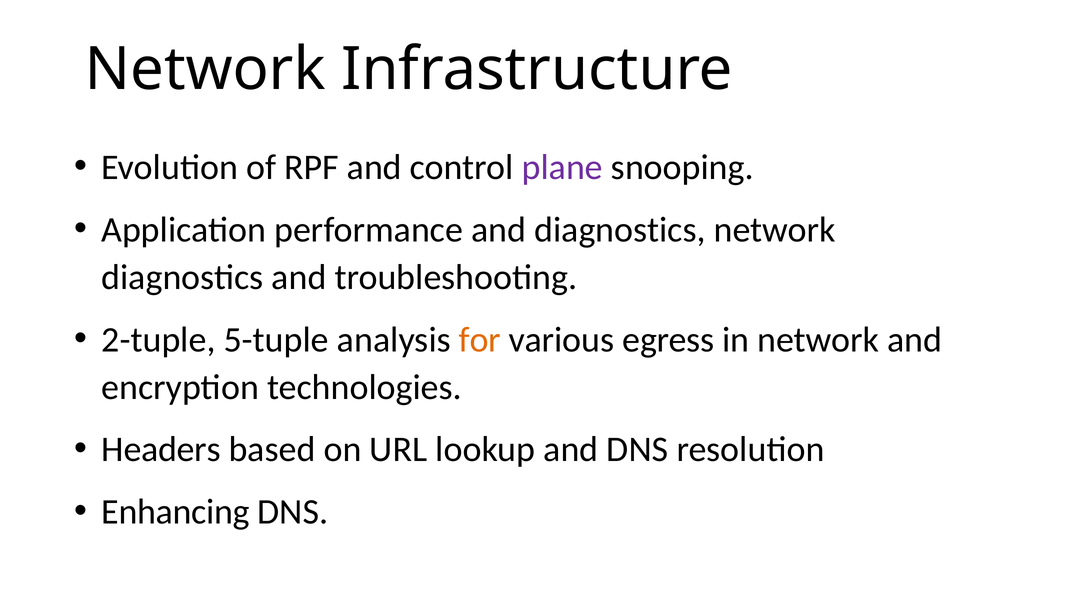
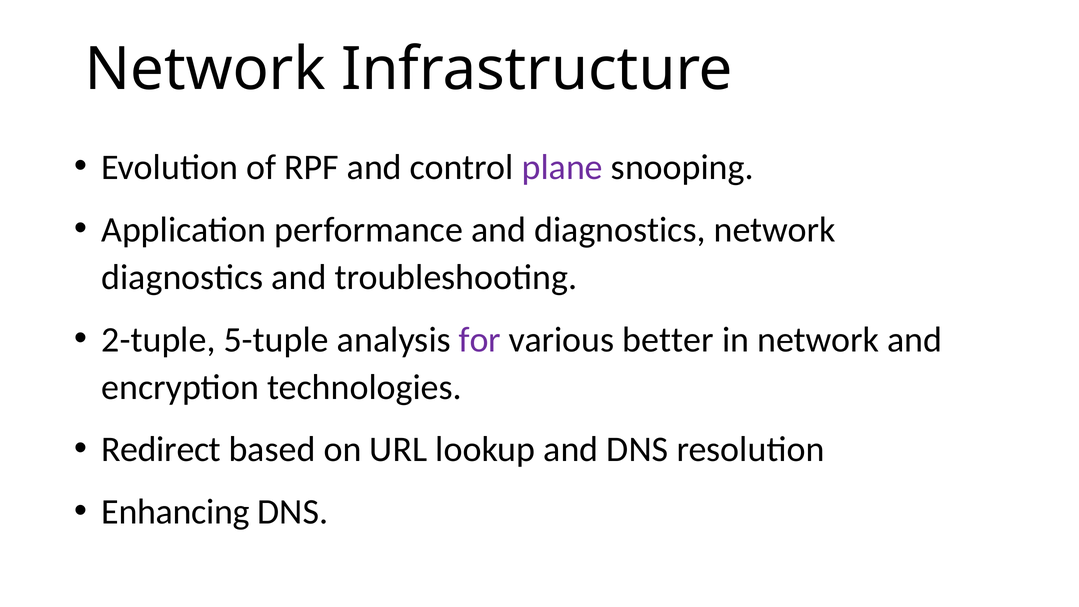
for colour: orange -> purple
egress: egress -> better
Headers: Headers -> Redirect
